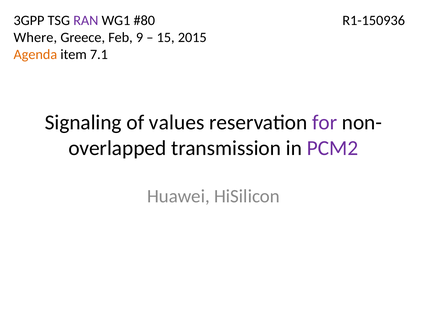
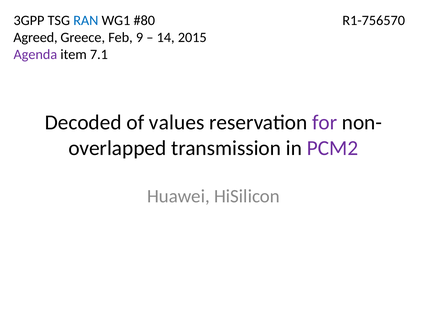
RAN colour: purple -> blue
R1-150936: R1-150936 -> R1-756570
Where: Where -> Agreed
15: 15 -> 14
Agenda colour: orange -> purple
Signaling: Signaling -> Decoded
